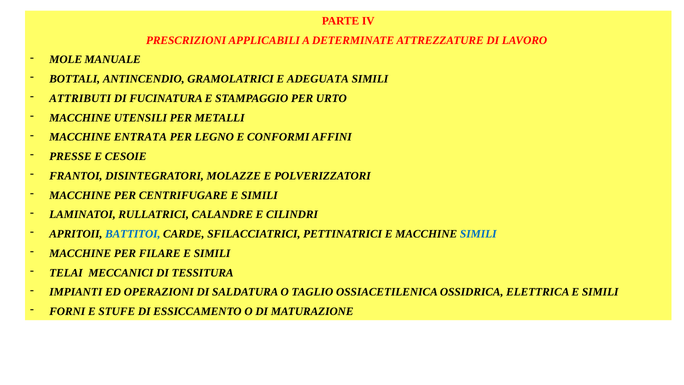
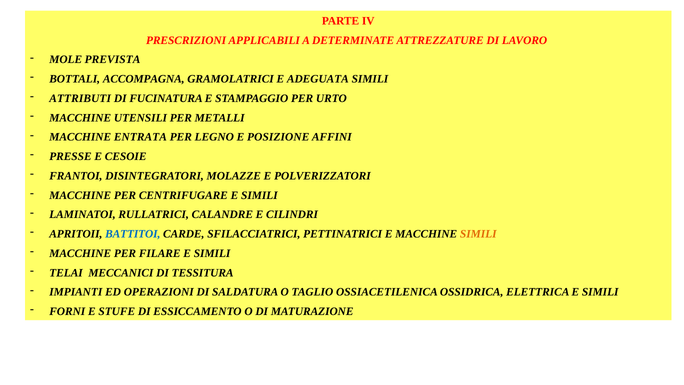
MANUALE: MANUALE -> PREVISTA
ANTINCENDIO: ANTINCENDIO -> ACCOMPAGNA
CONFORMI: CONFORMI -> POSIZIONE
SIMILI at (478, 234) colour: blue -> orange
